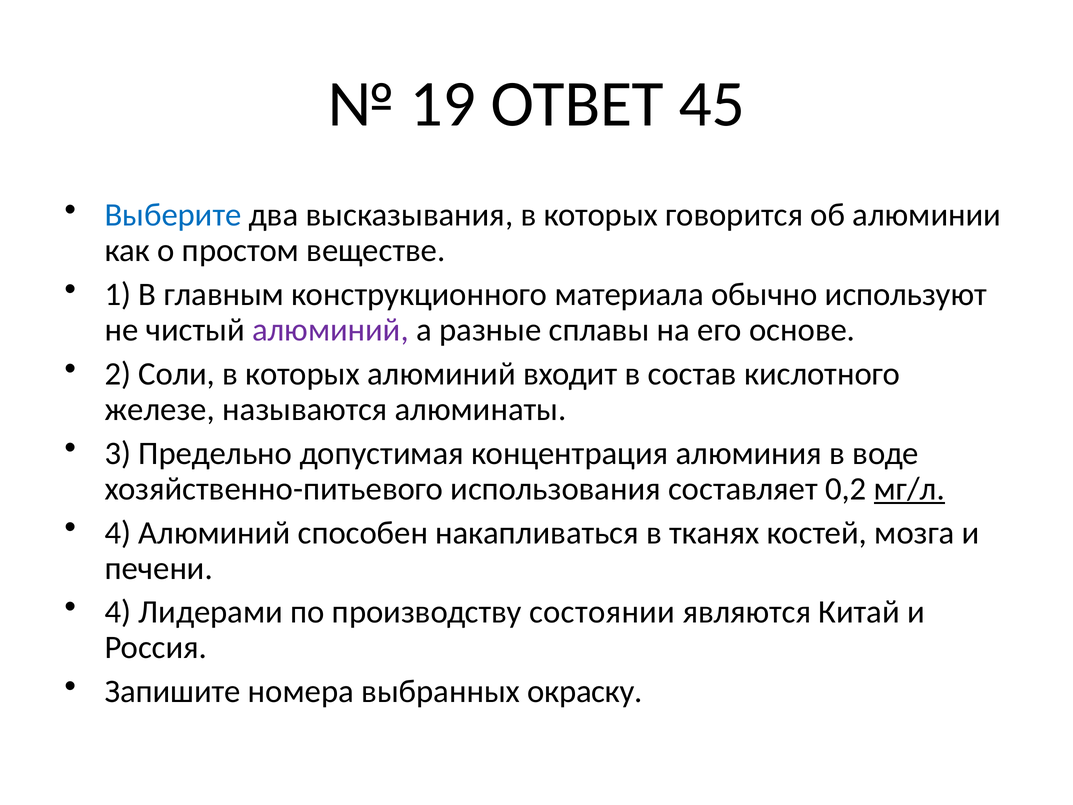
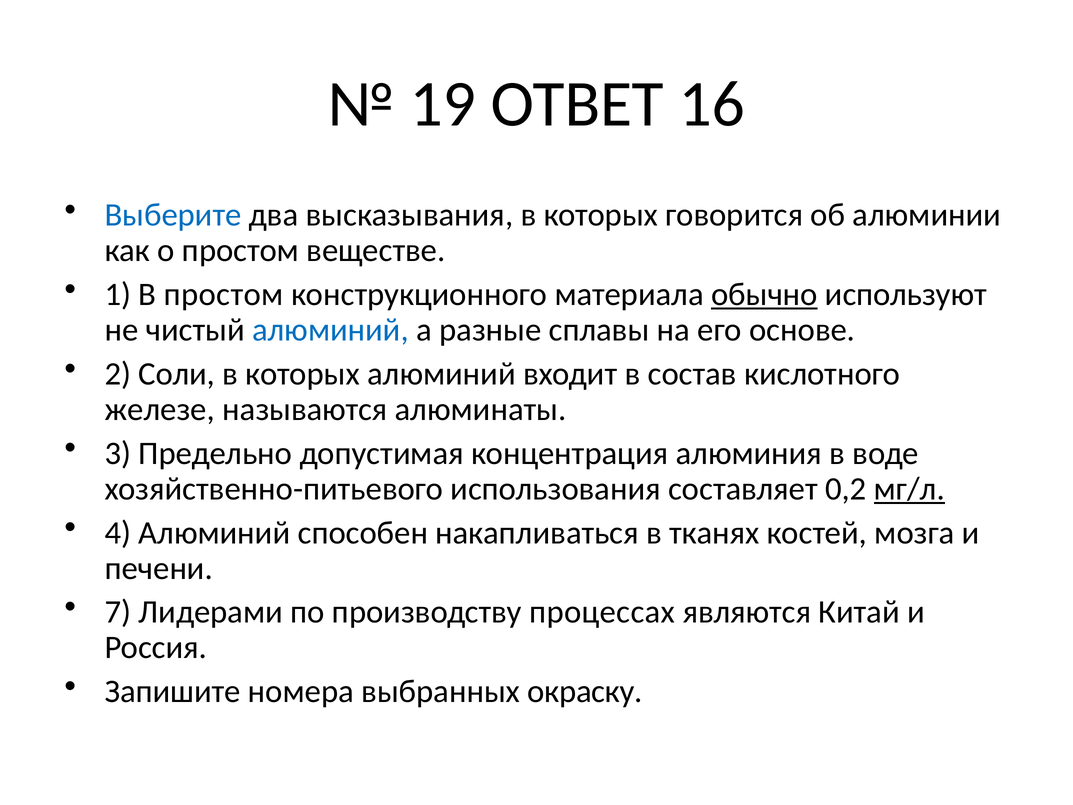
45: 45 -> 16
В главным: главным -> простом
обычно underline: none -> present
алюминий at (330, 330) colour: purple -> blue
4 at (118, 612): 4 -> 7
состоянии: состоянии -> процессах
